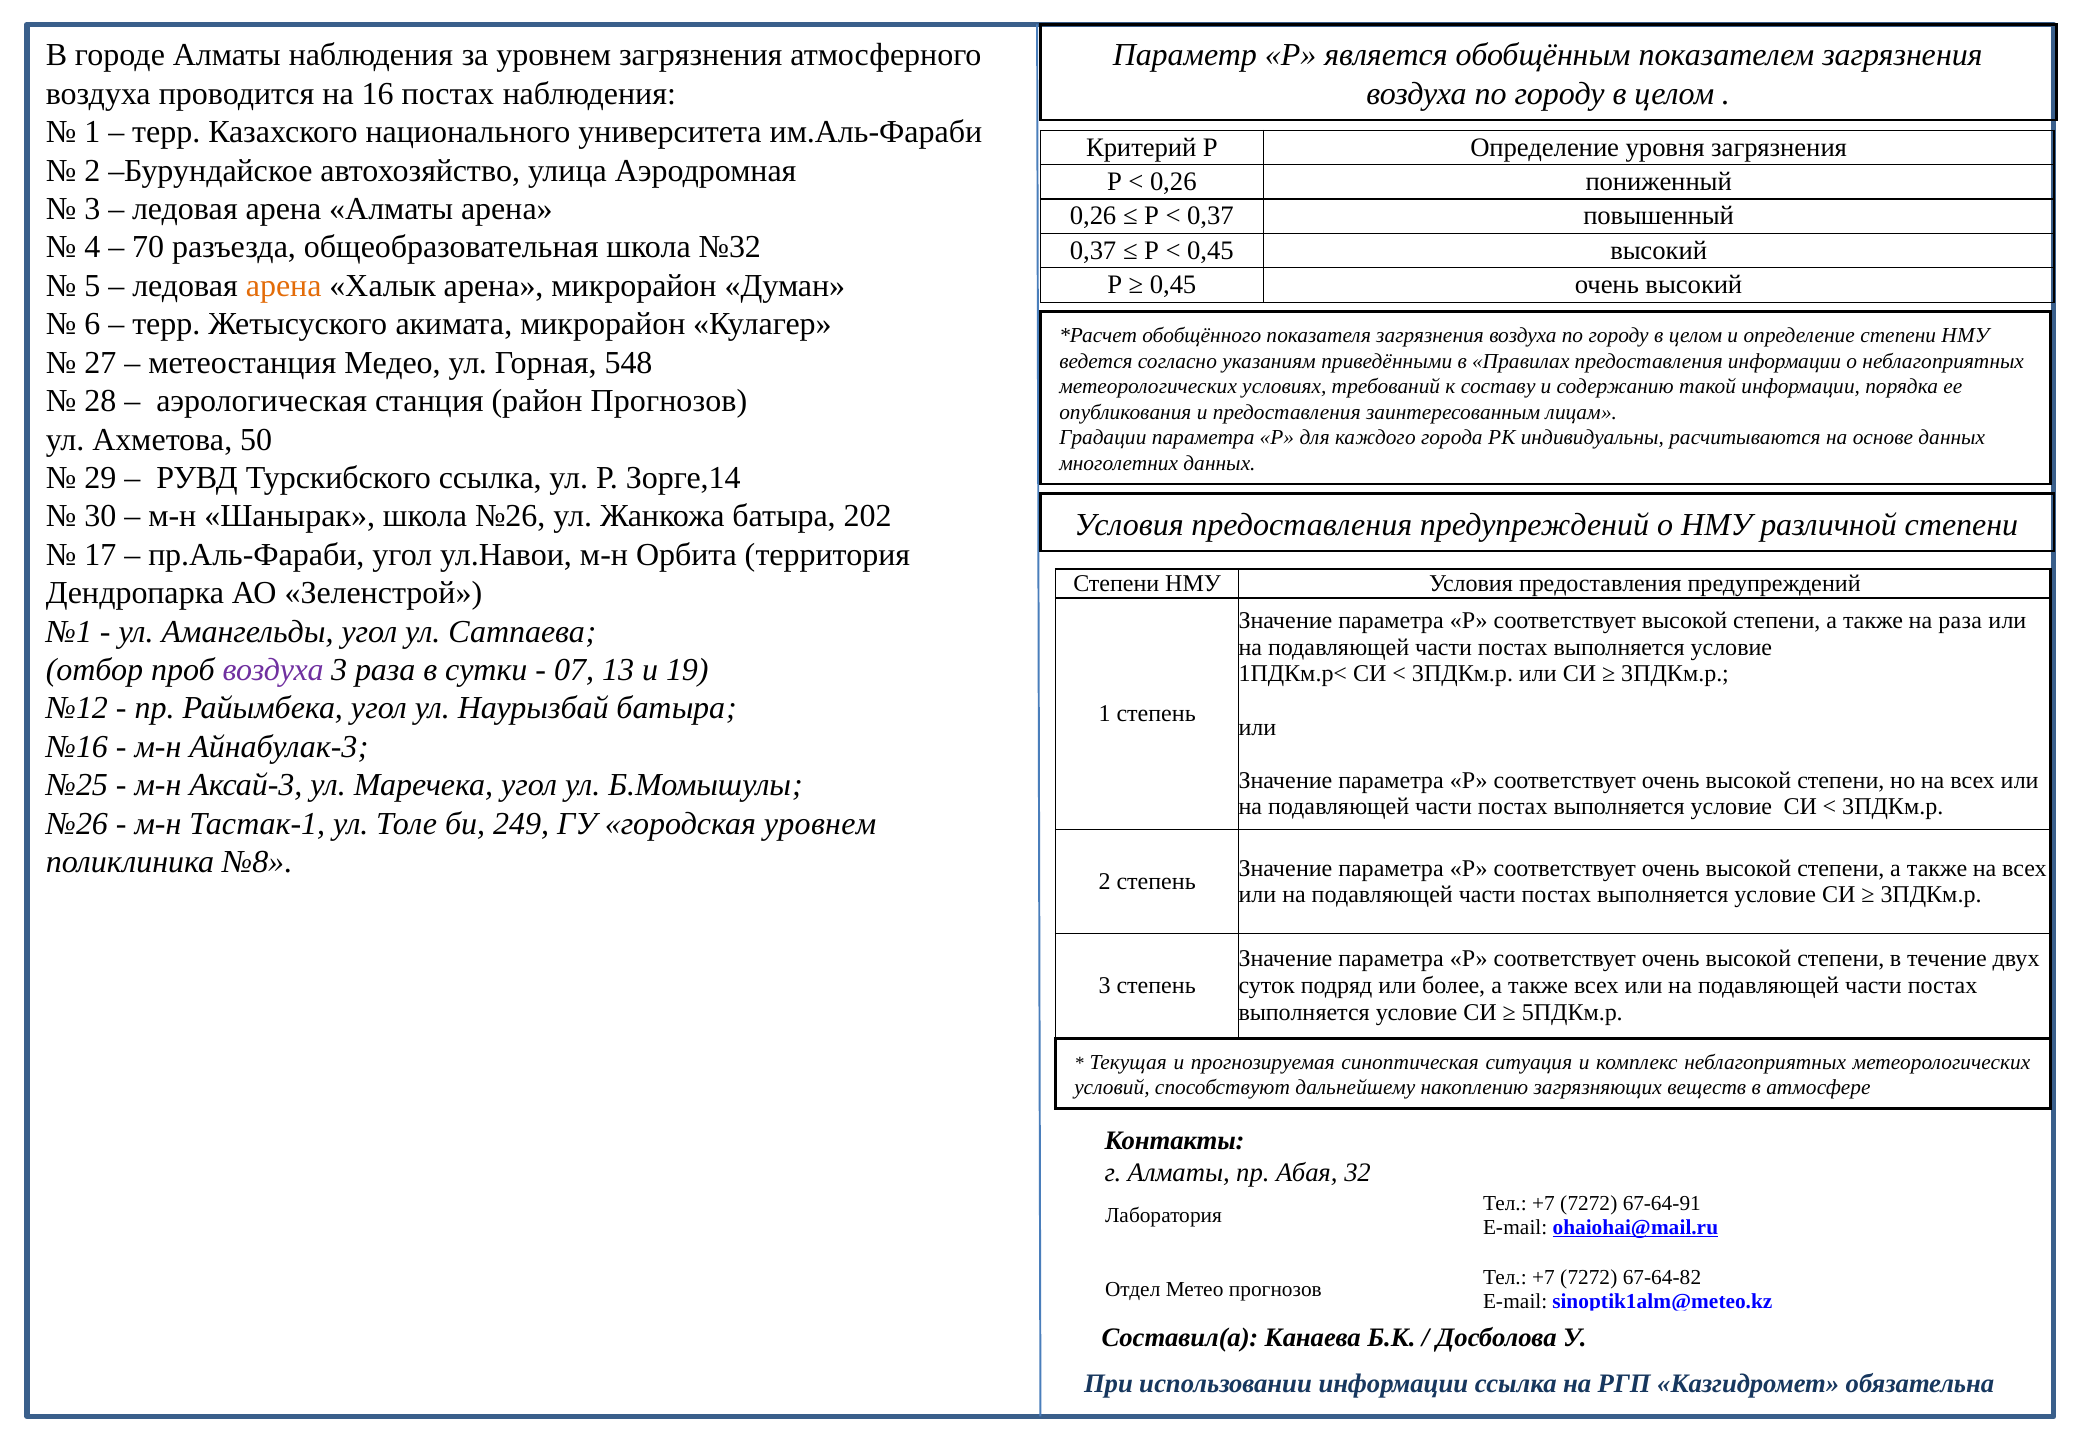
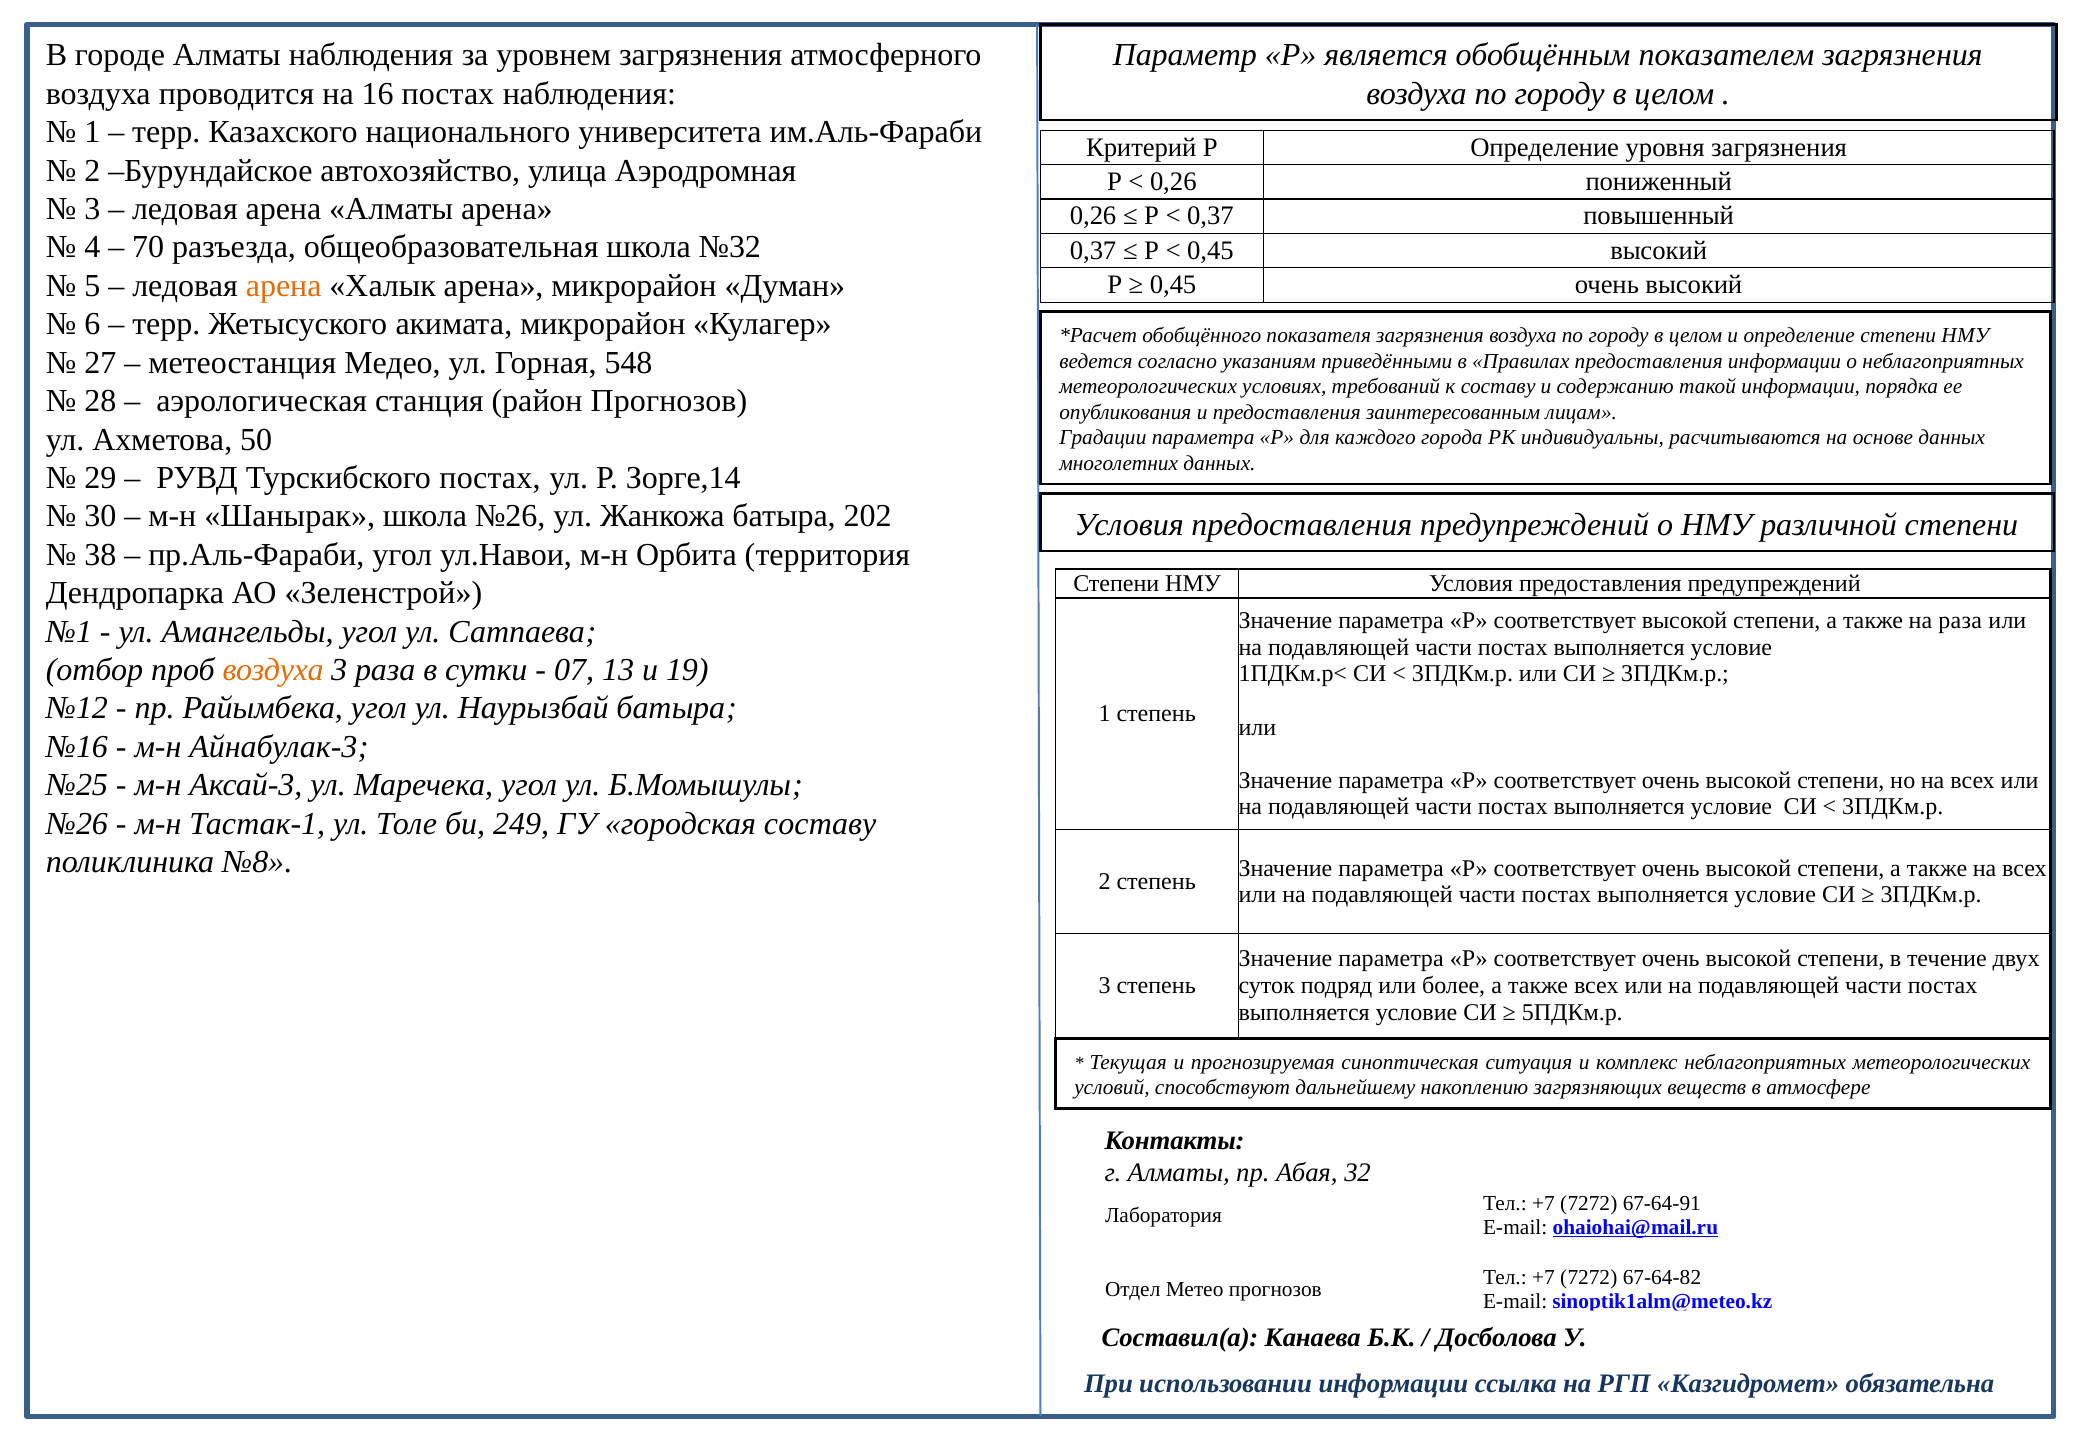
Турскибского ссылка: ссылка -> постах
17: 17 -> 38
воздуха at (273, 670) colour: purple -> orange
городская уровнем: уровнем -> составу
